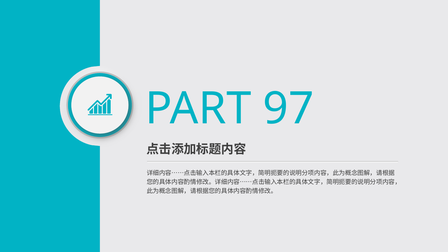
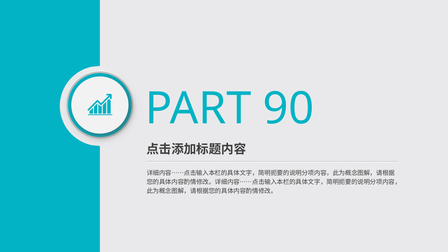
97: 97 -> 90
